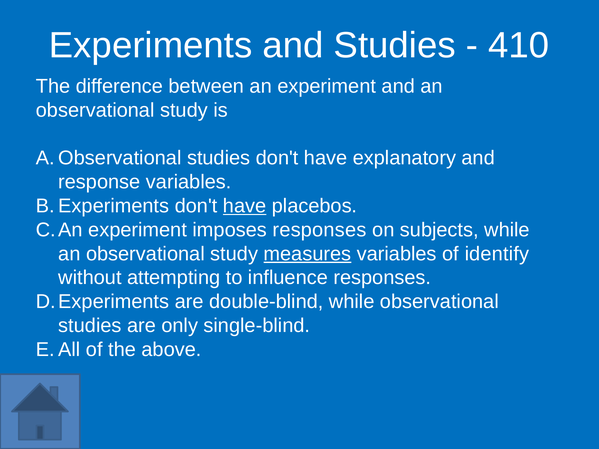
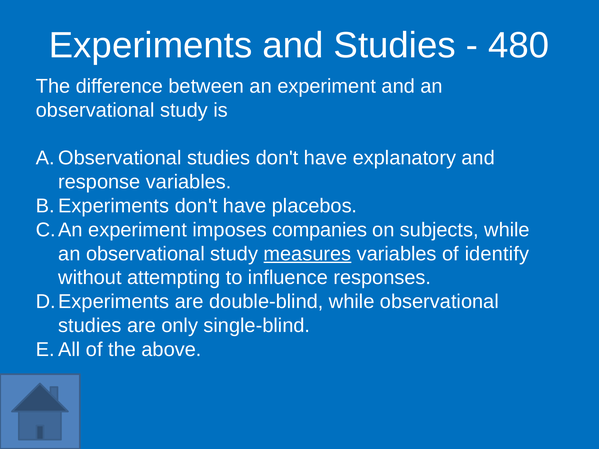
410: 410 -> 480
have at (245, 206) underline: present -> none
imposes responses: responses -> companies
